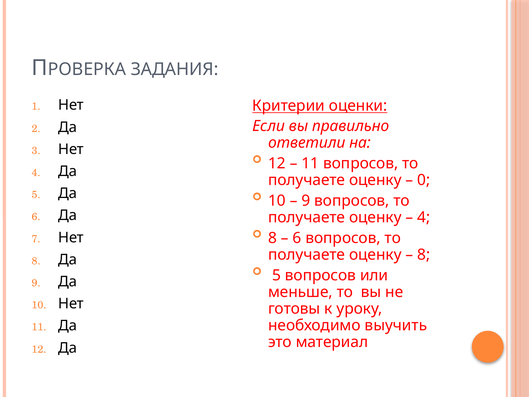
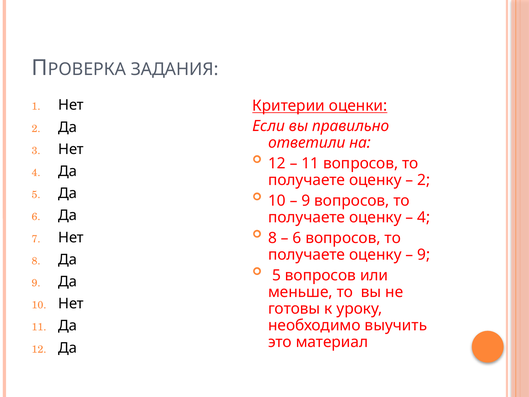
0 at (424, 180): 0 -> 2
8 at (424, 255): 8 -> 9
